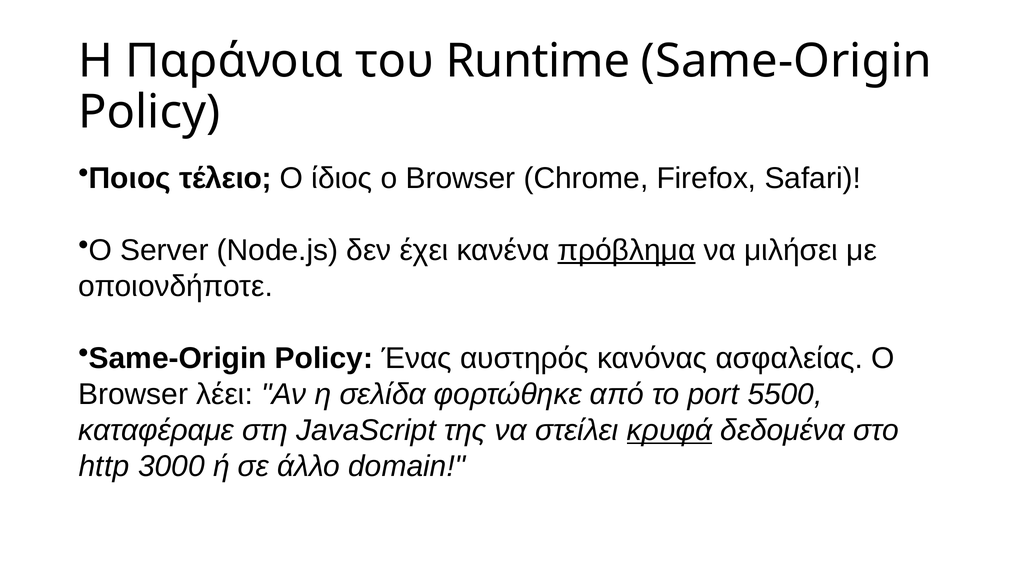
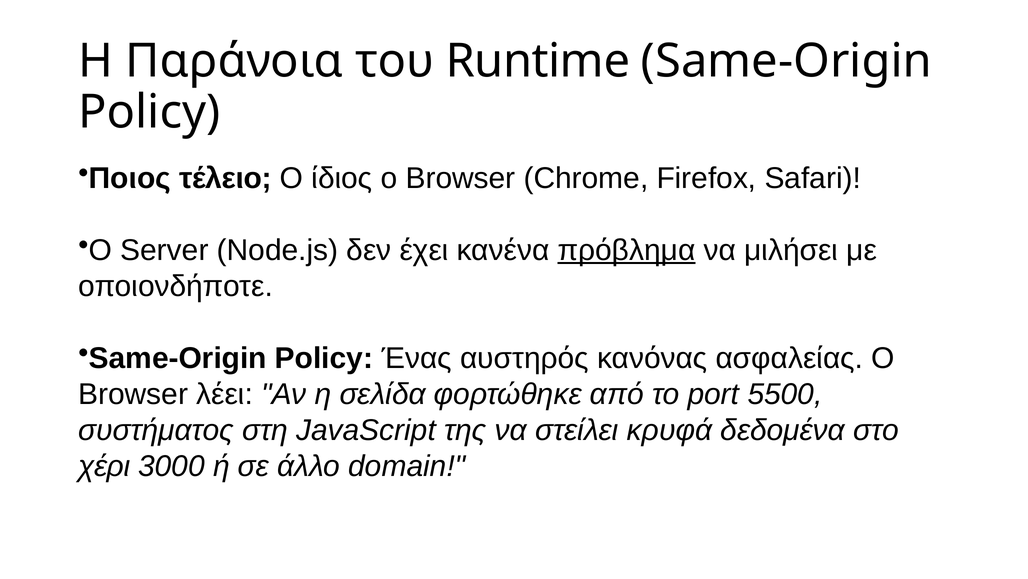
καταφέραμε: καταφέραμε -> συστήματος
κρυφά underline: present -> none
http: http -> χέρι
